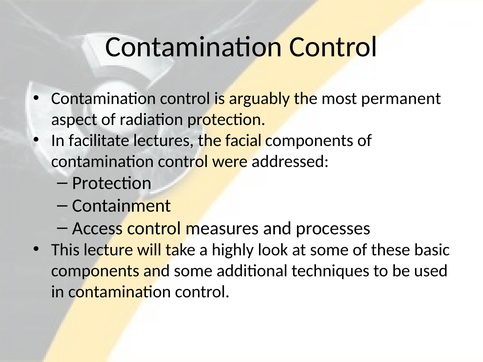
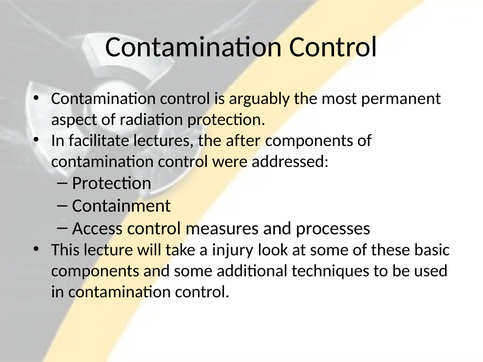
facial: facial -> after
highly: highly -> injury
